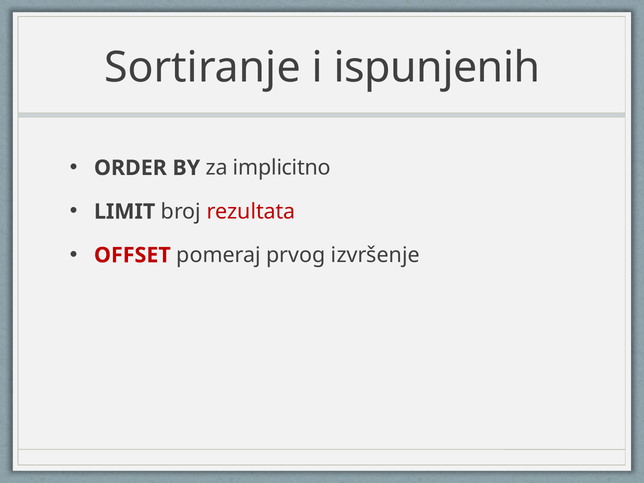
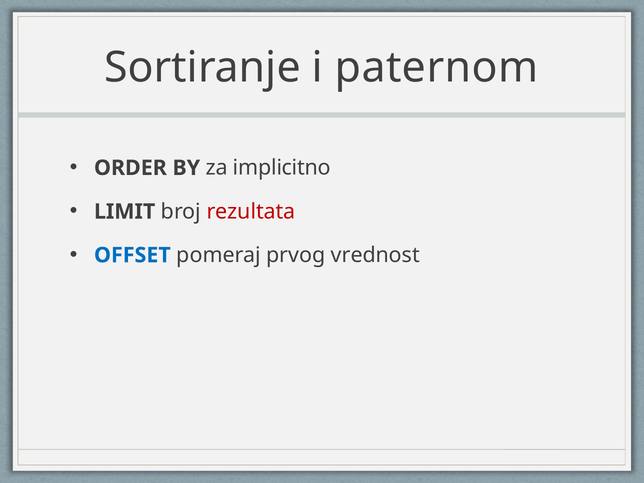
ispunjenih: ispunjenih -> paternom
OFFSET colour: red -> blue
izvršenje: izvršenje -> vrednost
